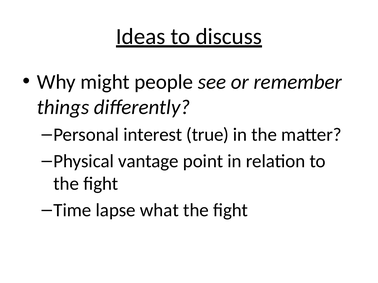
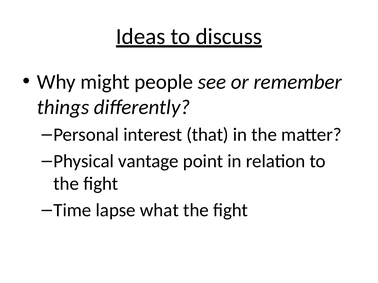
true: true -> that
